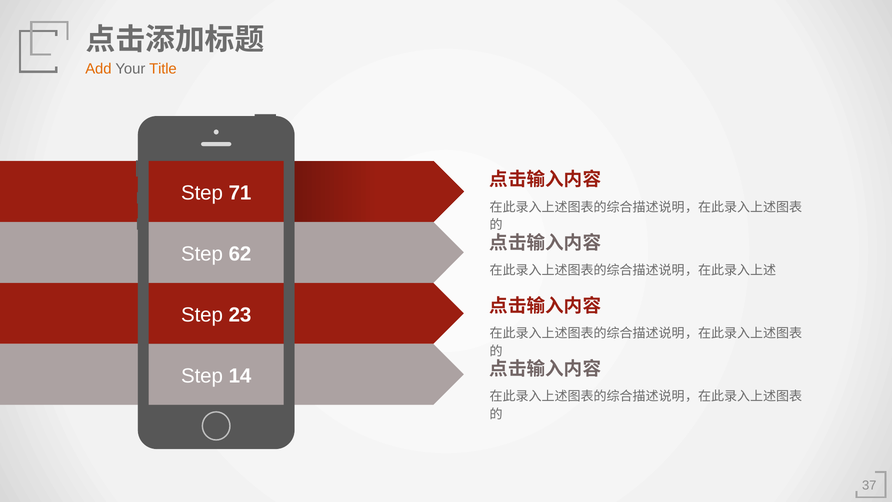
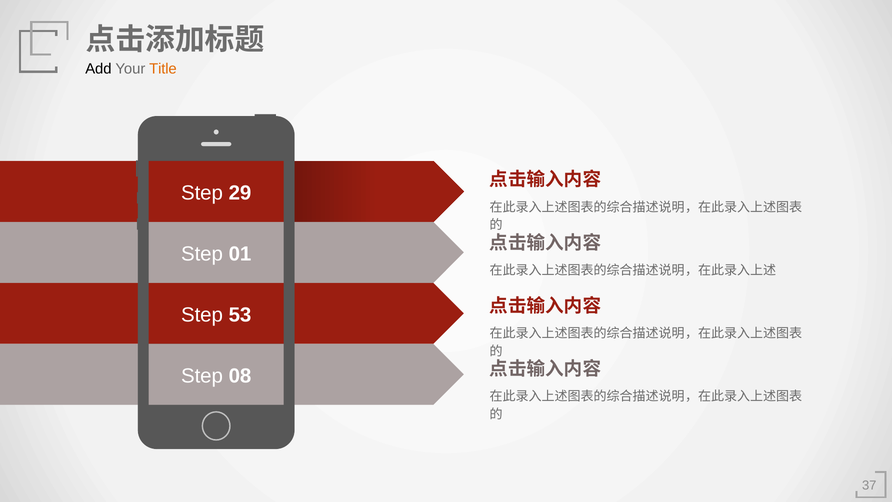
Add colour: orange -> black
71: 71 -> 29
62: 62 -> 01
23: 23 -> 53
14: 14 -> 08
